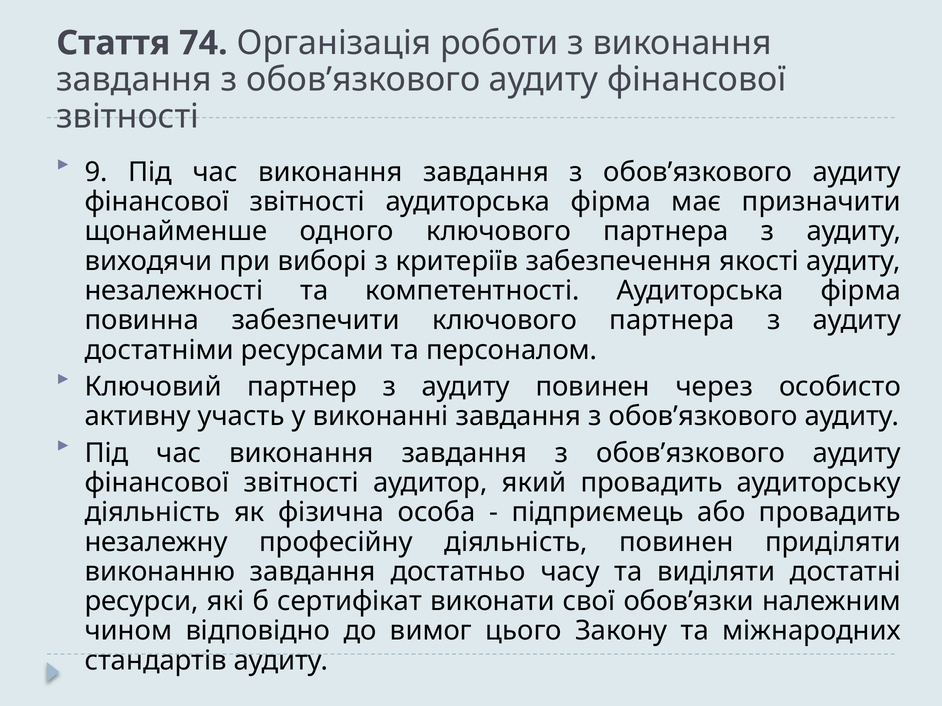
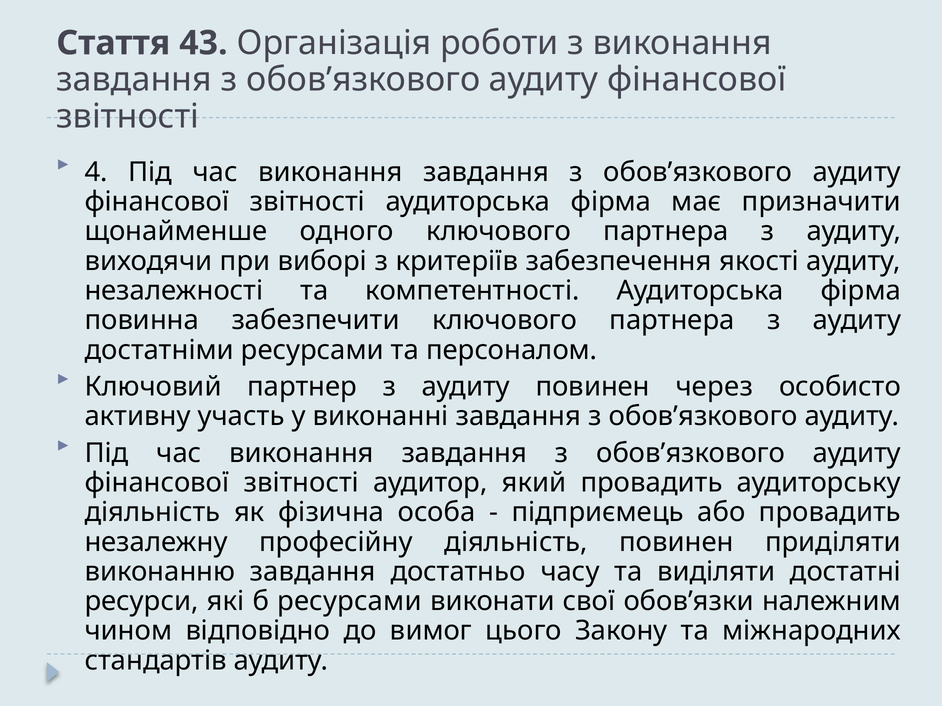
74: 74 -> 43
9: 9 -> 4
б сертифікат: сертифікат -> ресурсами
